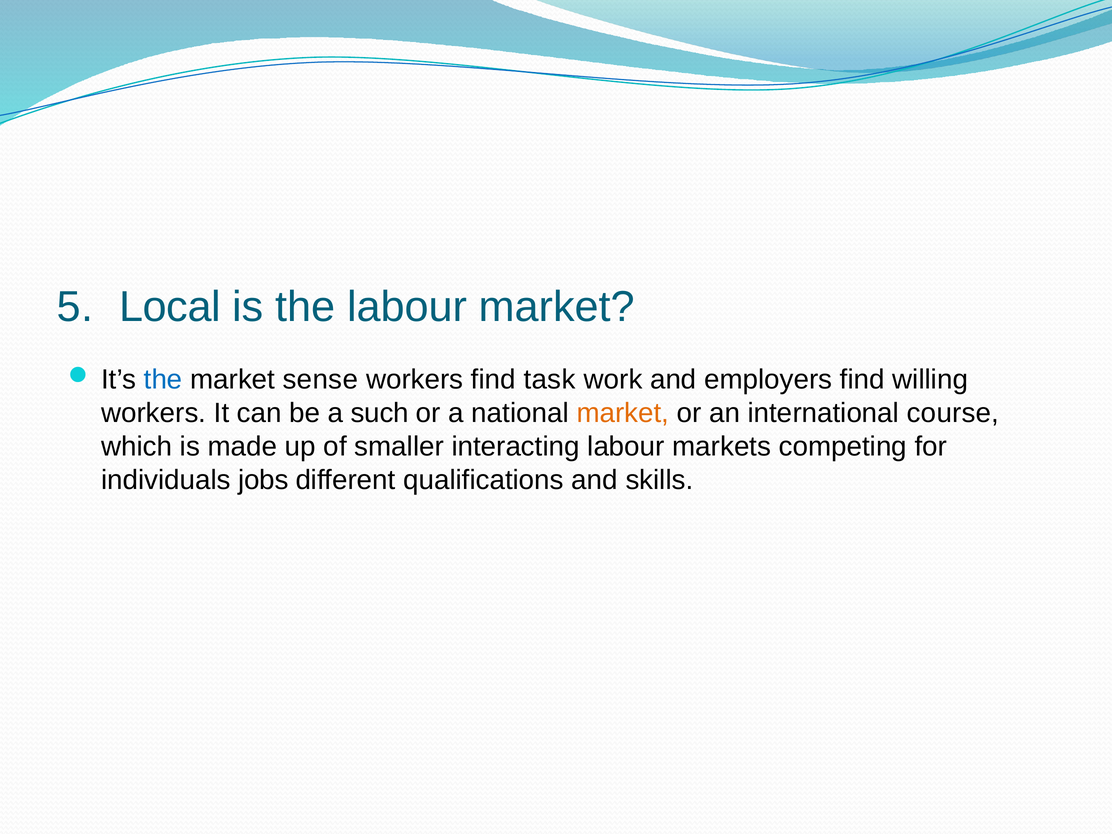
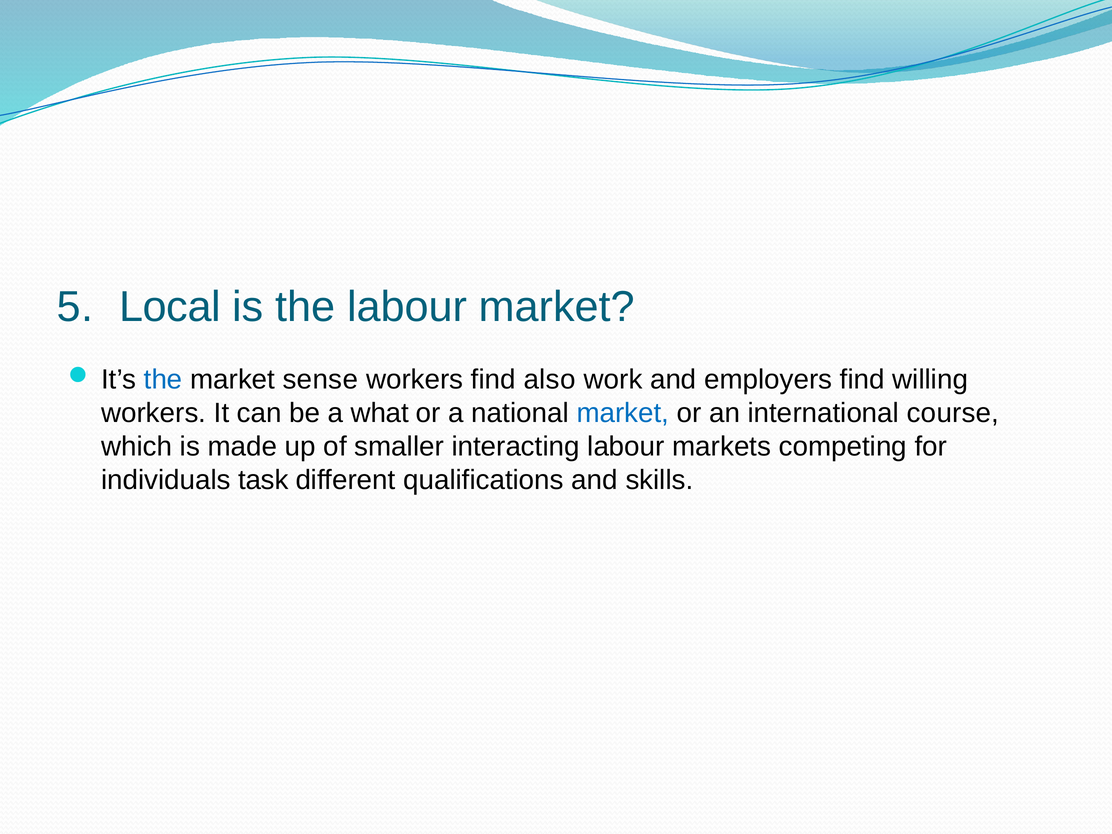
task: task -> also
such: such -> what
market at (623, 413) colour: orange -> blue
jobs: jobs -> task
